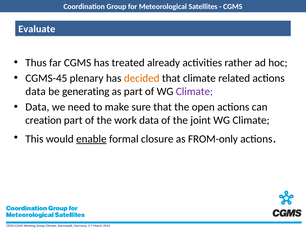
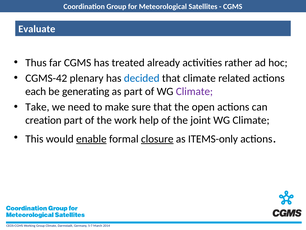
CGMS-45: CGMS-45 -> CGMS-42
decided colour: orange -> blue
data at (36, 91): data -> each
Data at (37, 107): Data -> Take
work data: data -> help
closure underline: none -> present
FROM-only: FROM-only -> ITEMS-only
